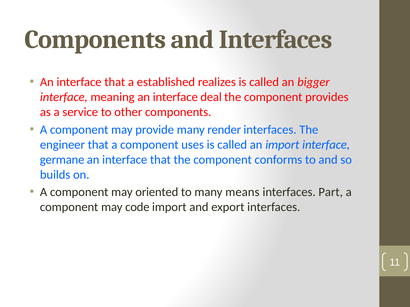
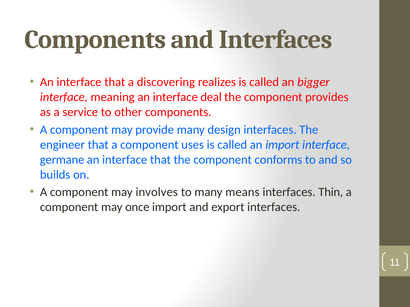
established: established -> discovering
render: render -> design
oriented: oriented -> involves
Part: Part -> Thin
code: code -> once
